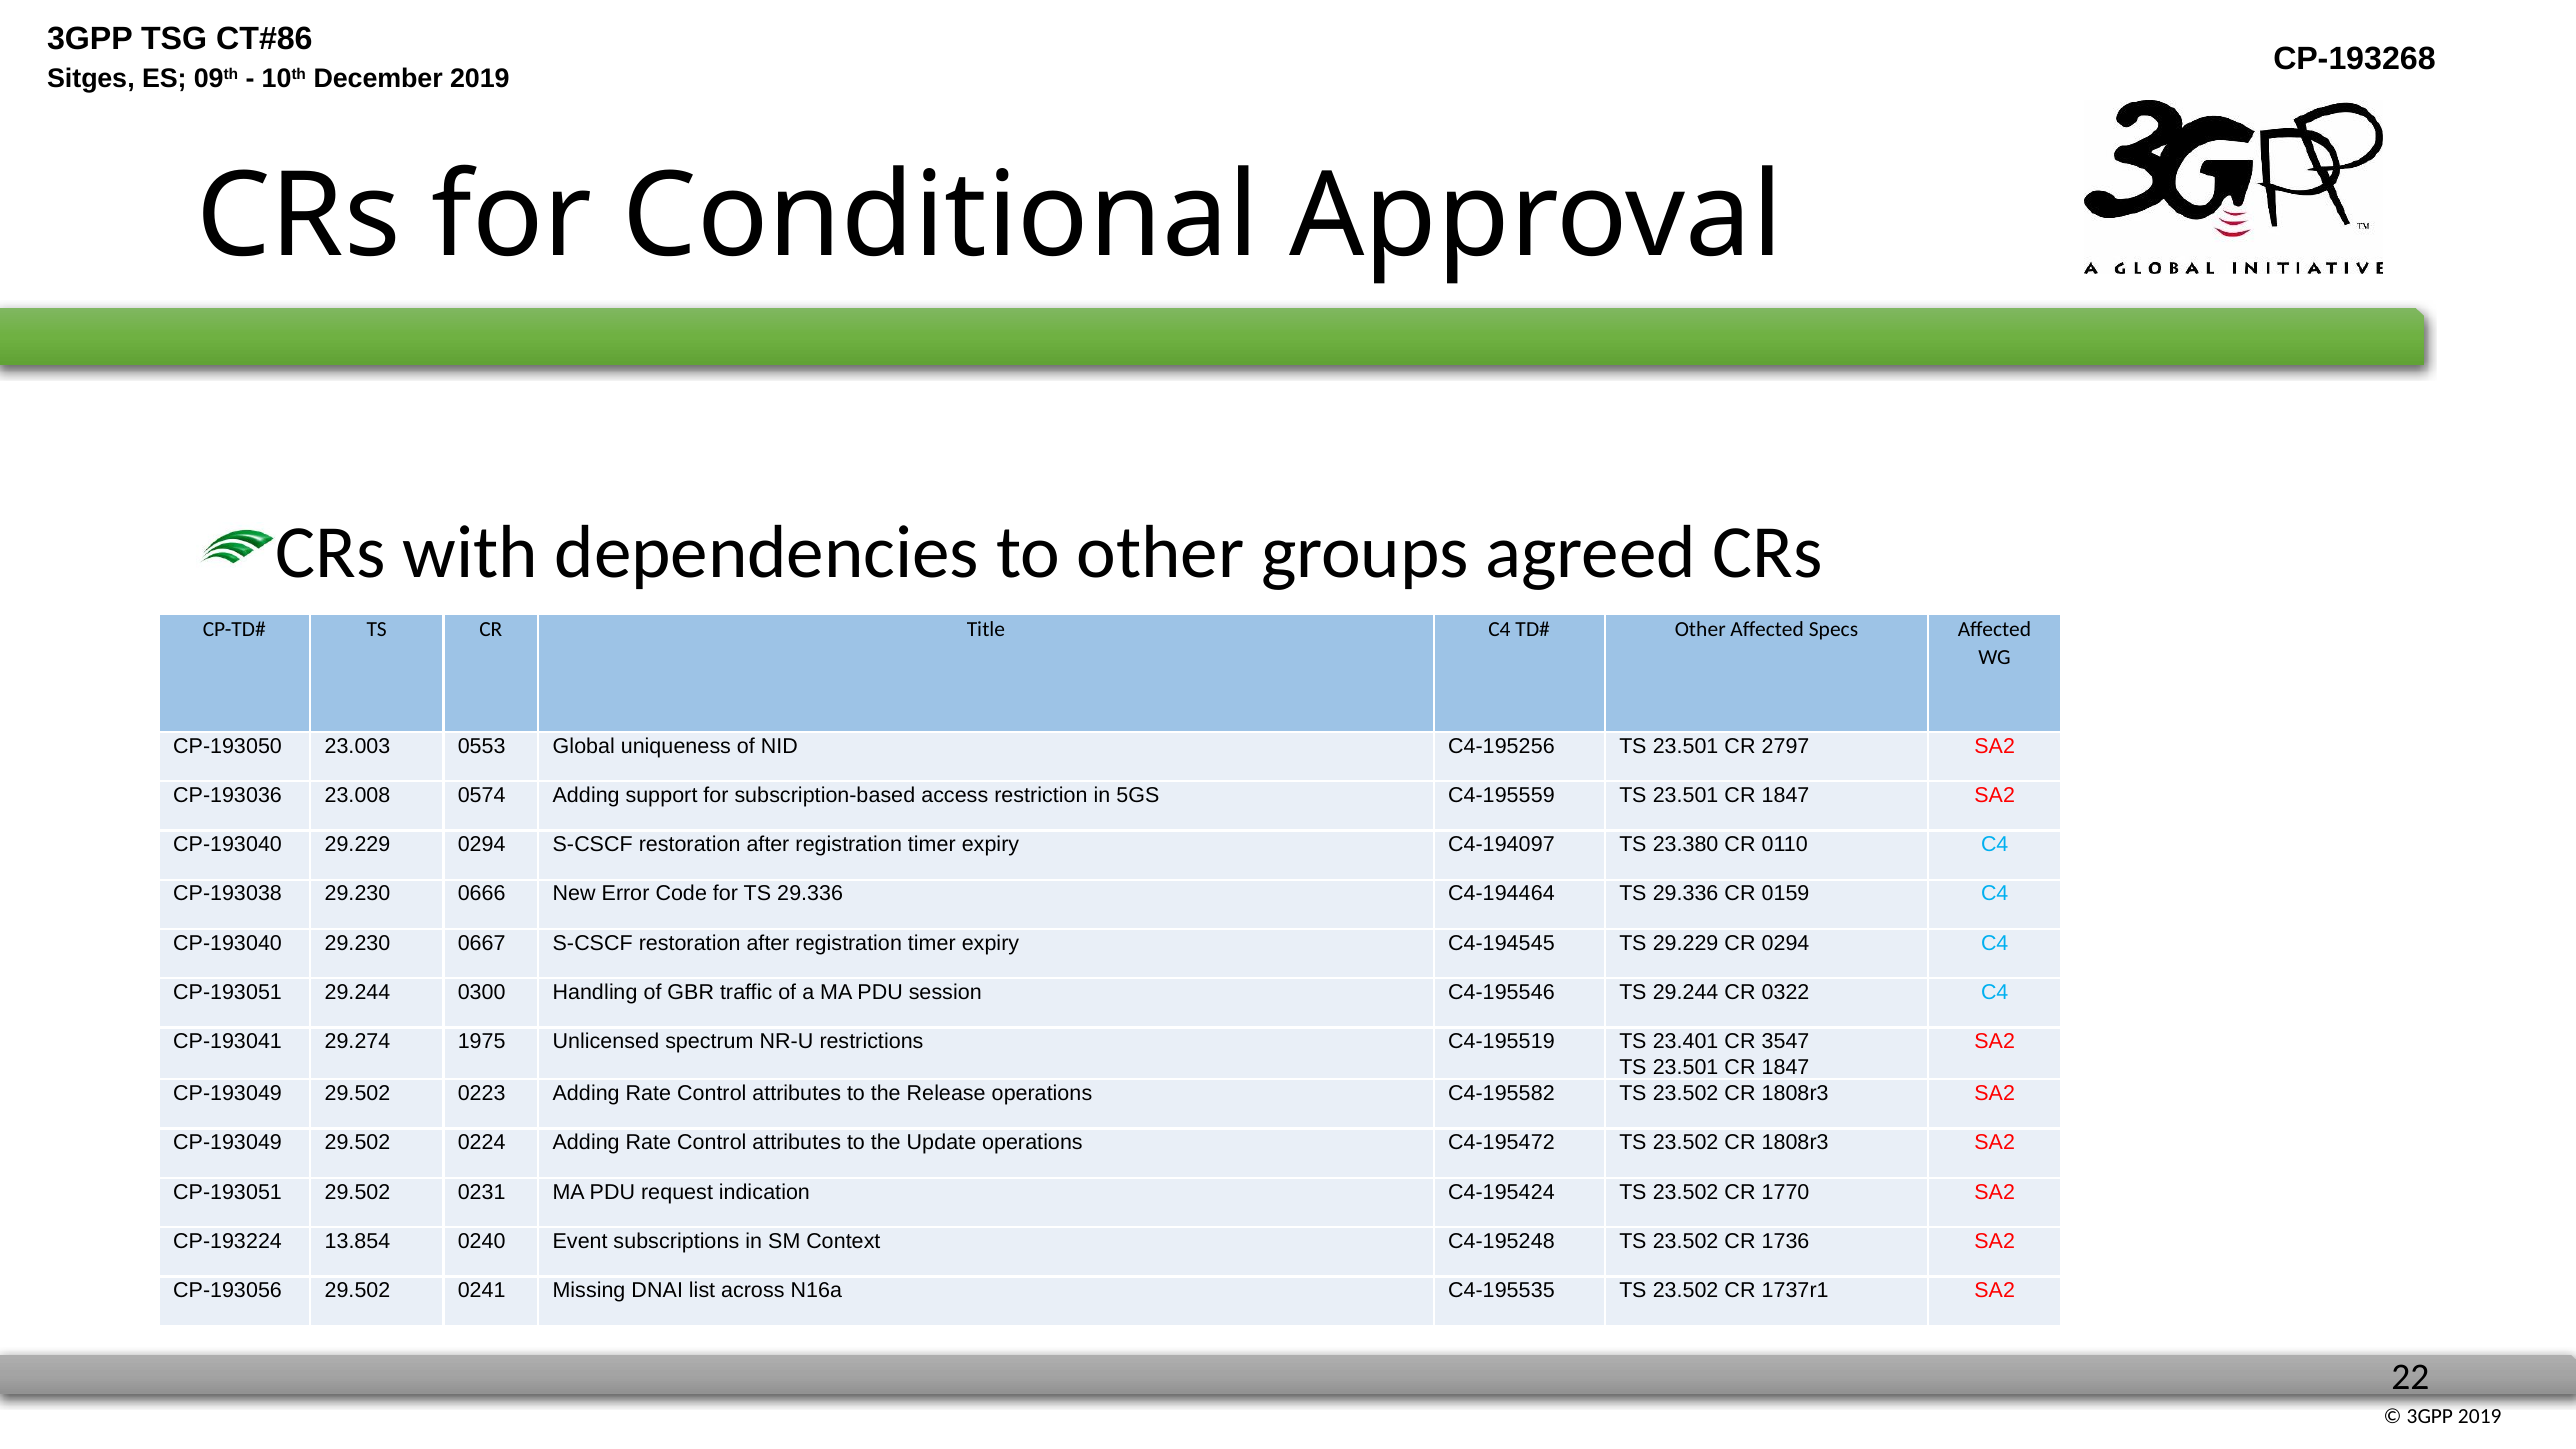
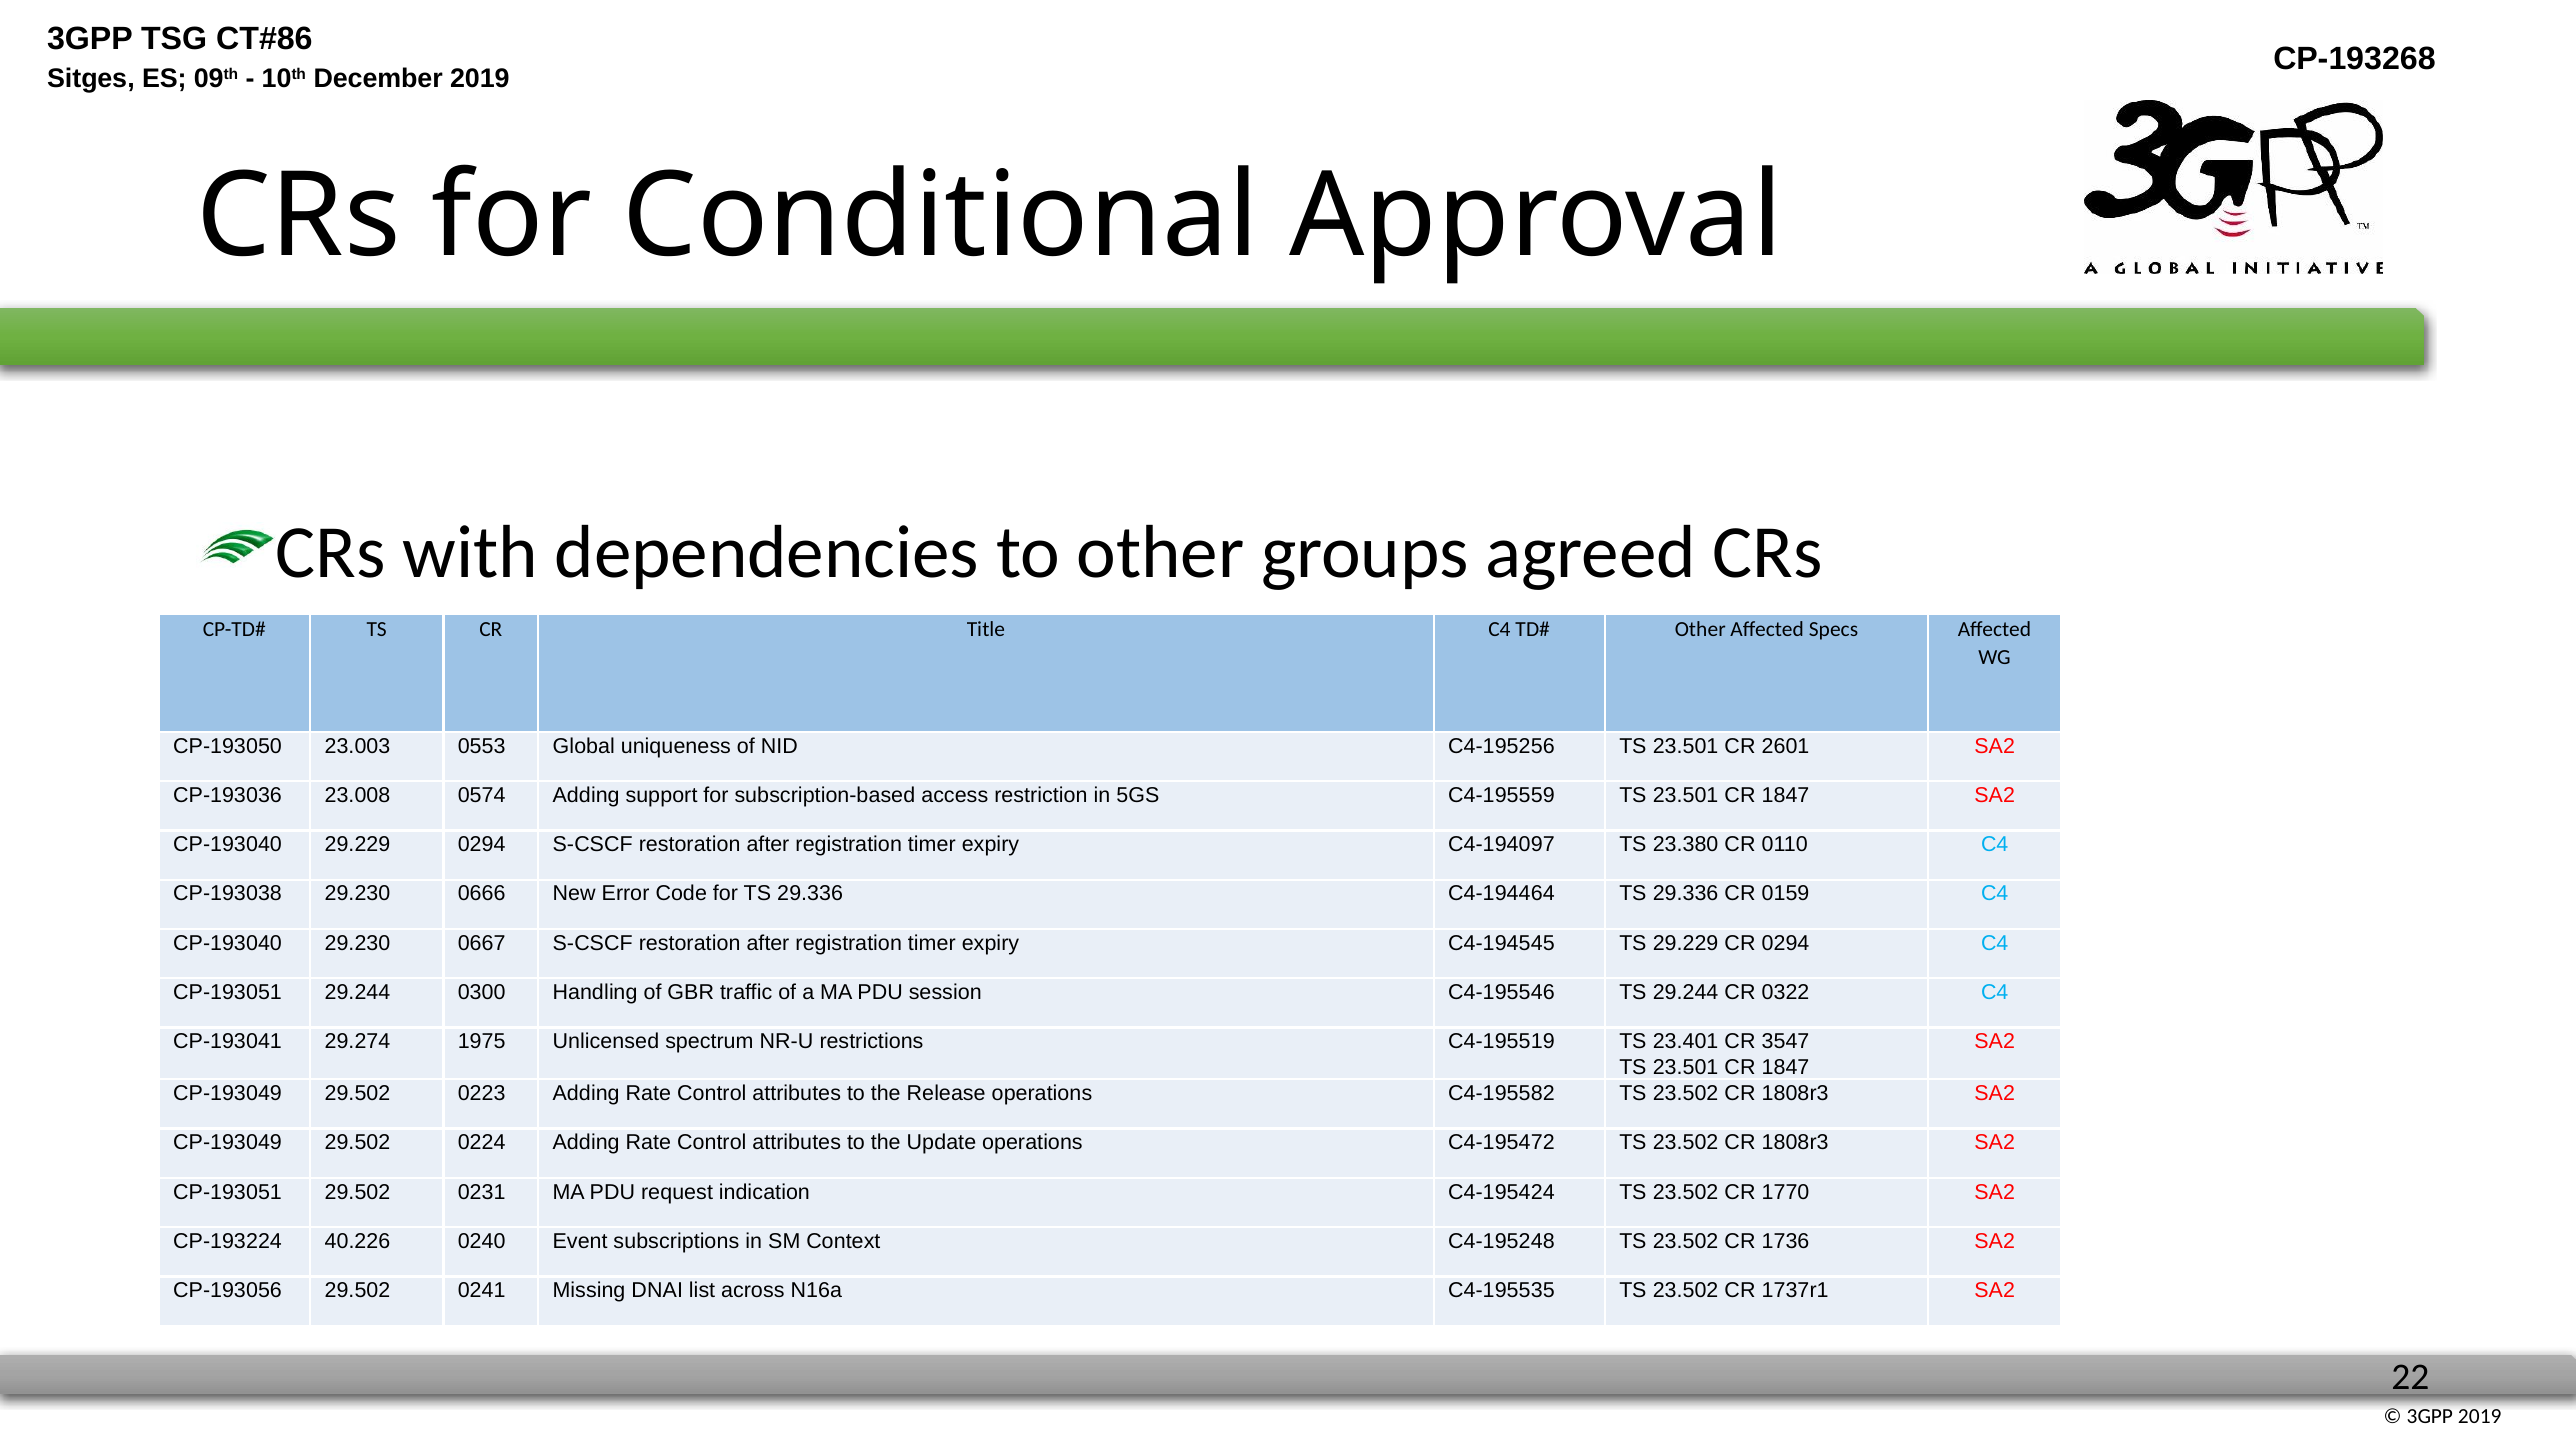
2797: 2797 -> 2601
13.854: 13.854 -> 40.226
